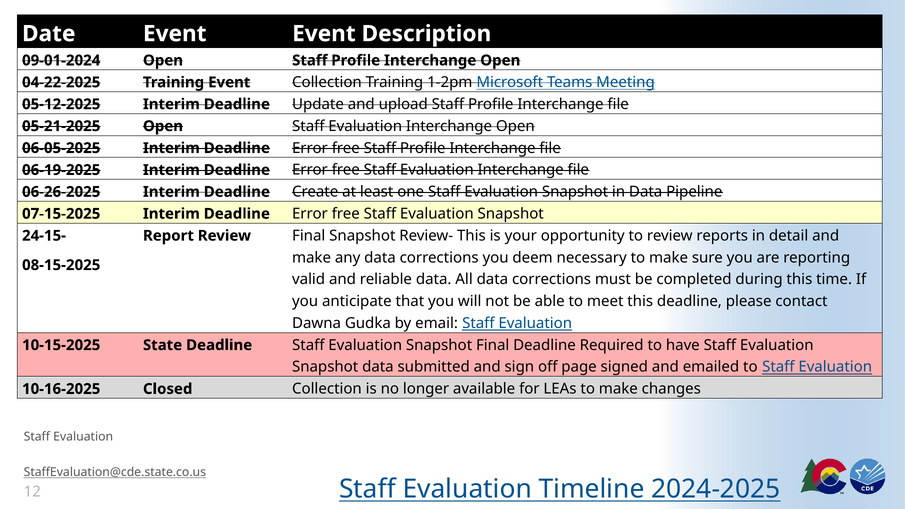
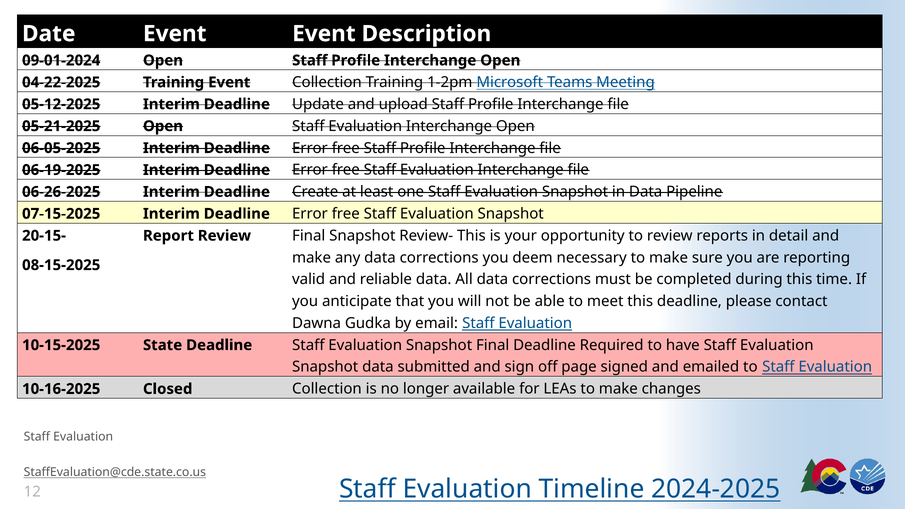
24-15-: 24-15- -> 20-15-
